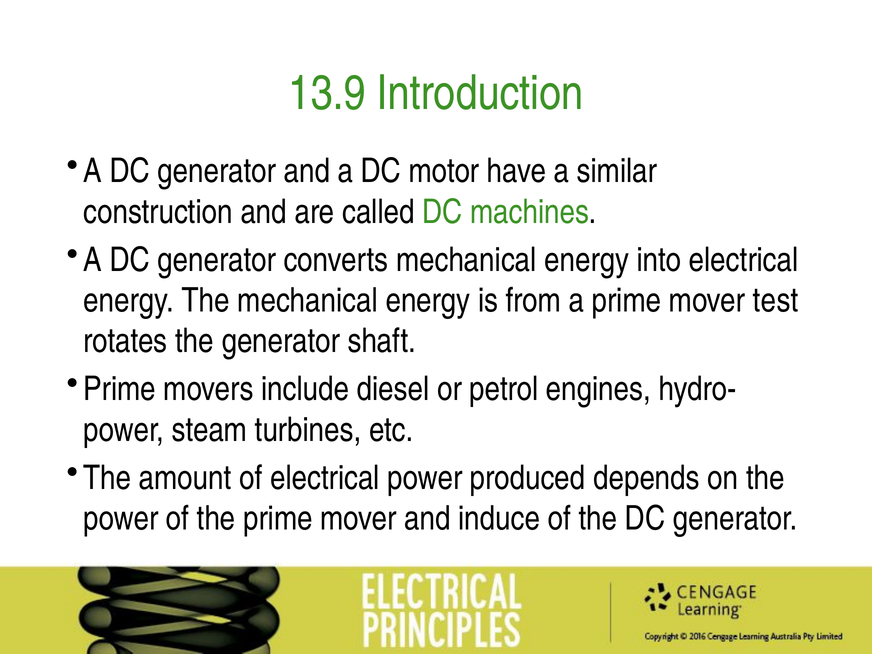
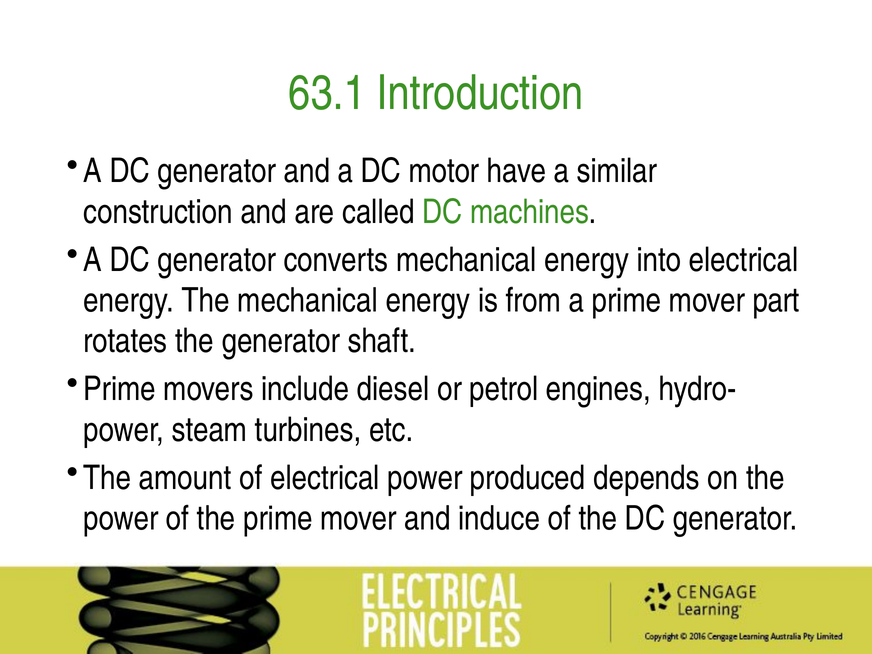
13.9: 13.9 -> 63.1
test: test -> part
